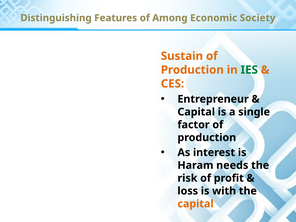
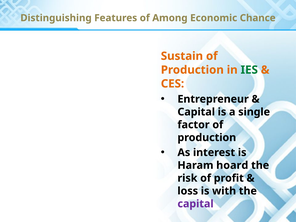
Society: Society -> Chance
needs: needs -> hoard
capital at (196, 204) colour: orange -> purple
